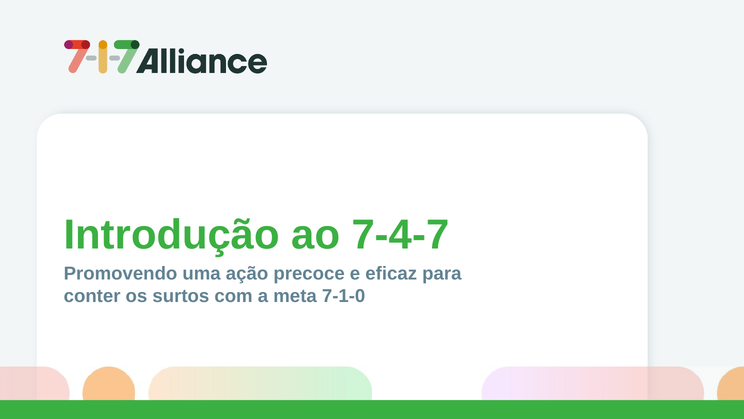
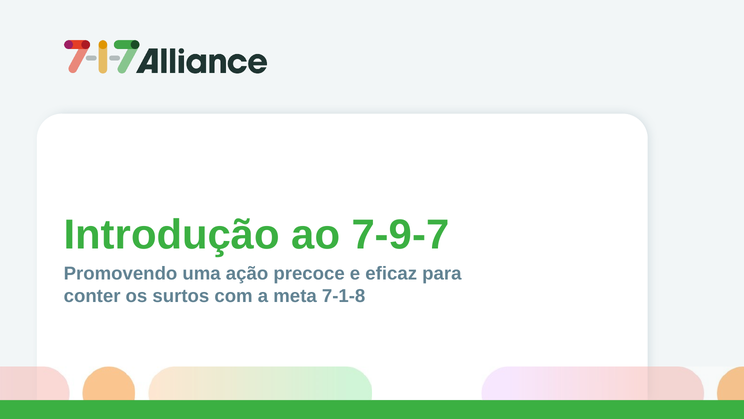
7-4-7: 7-4-7 -> 7-9-7
7-1-0: 7-1-0 -> 7-1-8
